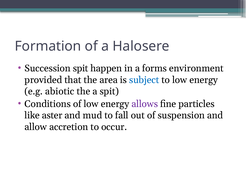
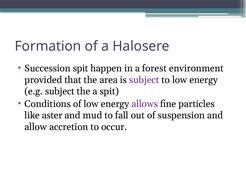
forms: forms -> forest
subject at (144, 80) colour: blue -> purple
e.g abiotic: abiotic -> subject
